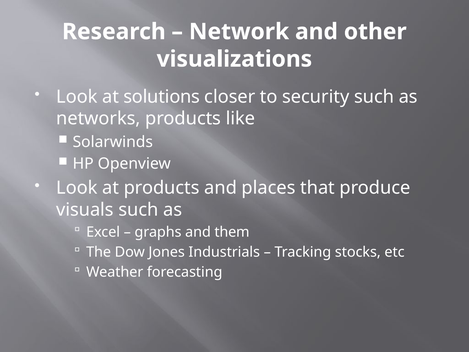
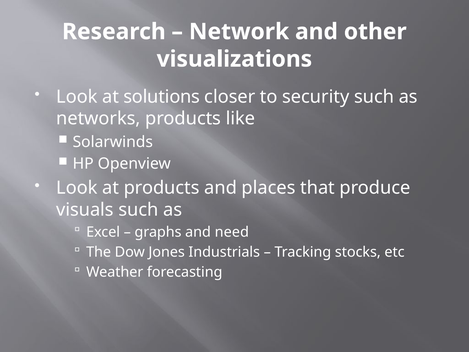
them: them -> need
